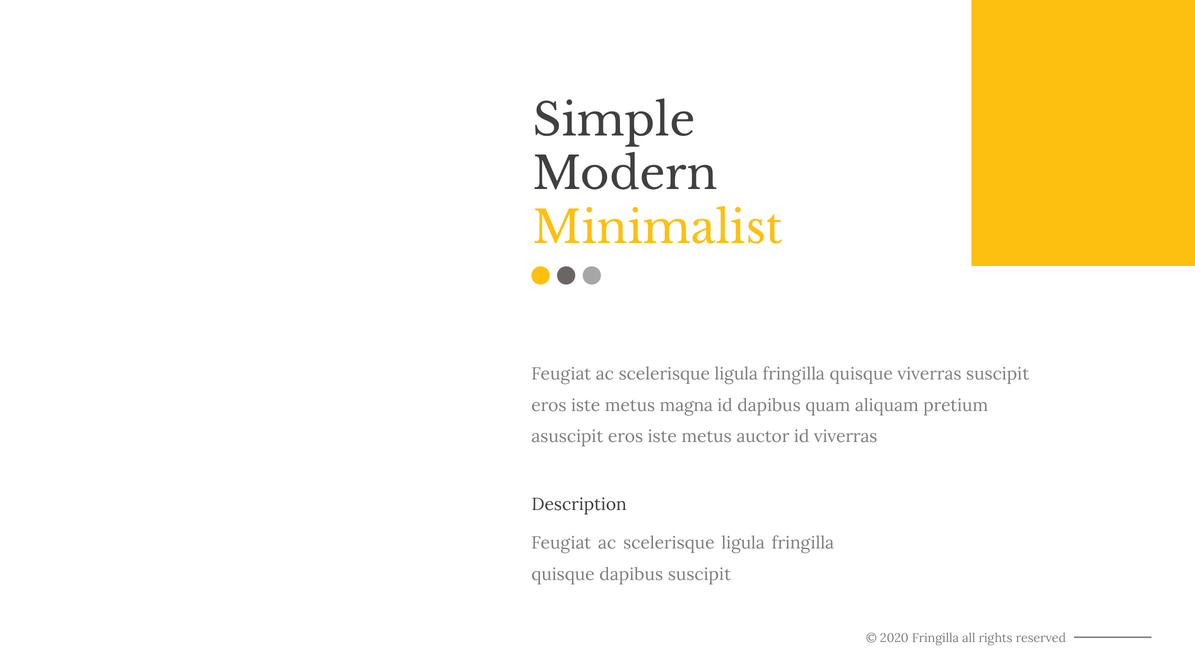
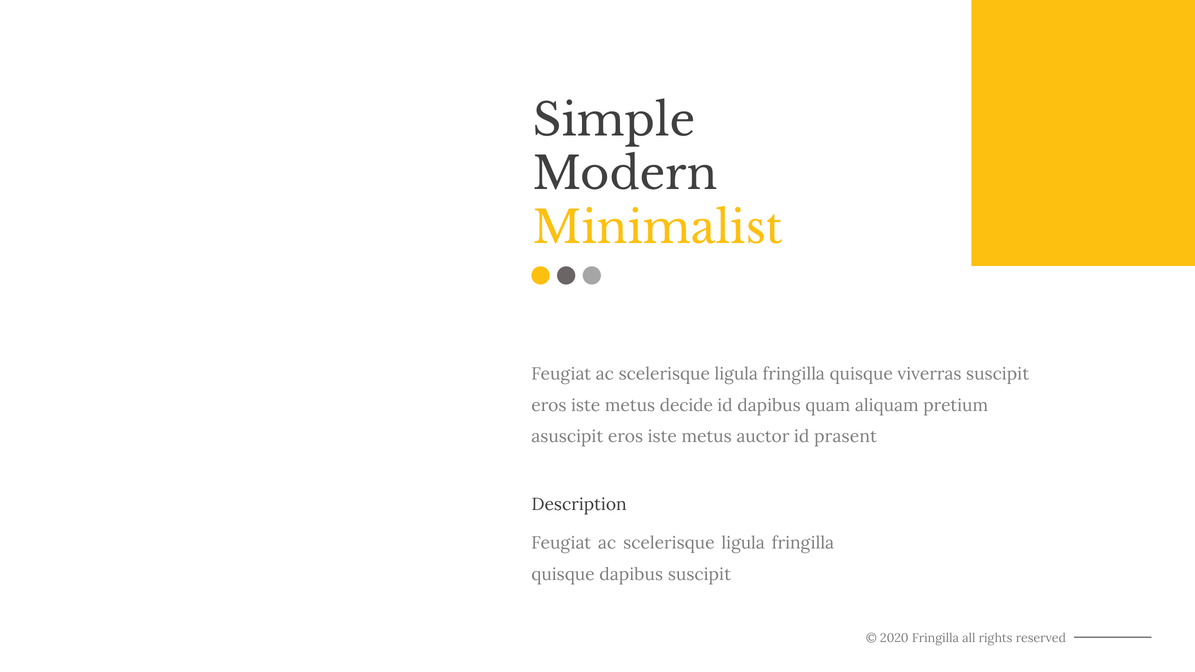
magna: magna -> decide
id viverras: viverras -> prasent
